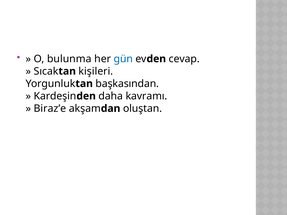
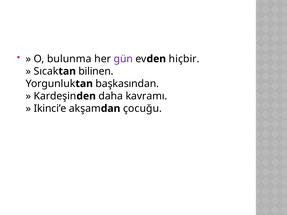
gün colour: blue -> purple
cevap: cevap -> hiçbir
kişileri: kişileri -> bilinen
Biraz’e: Biraz’e -> Ikinci’e
oluştan: oluştan -> çocuğu
